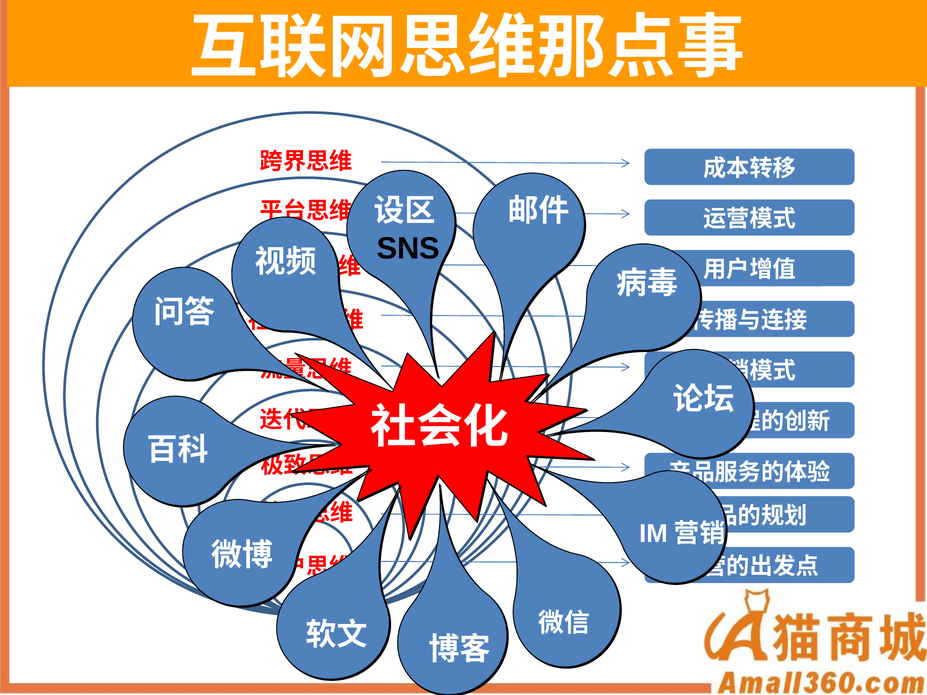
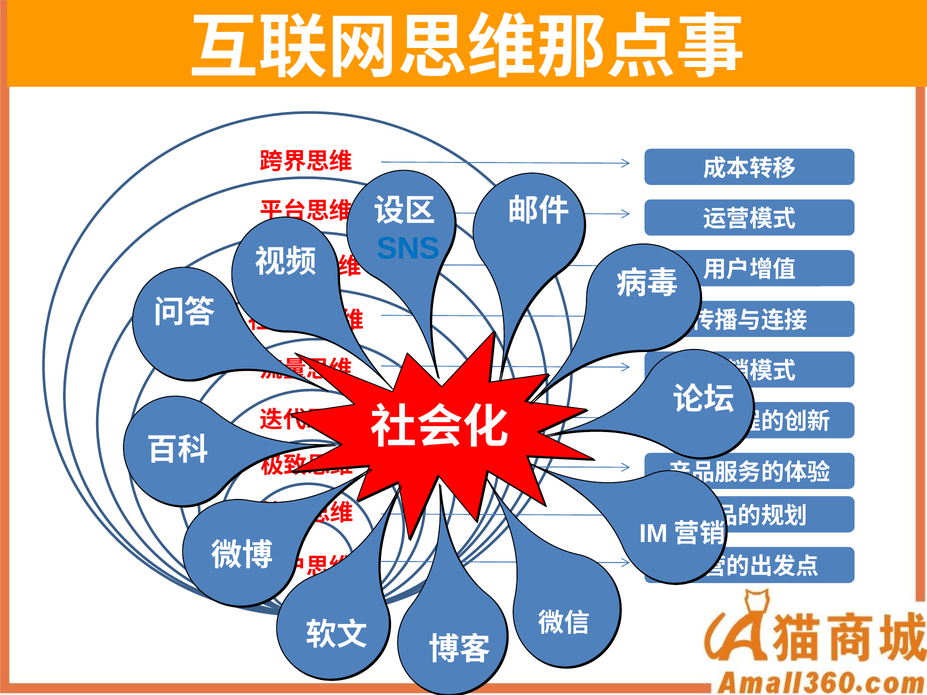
SNS colour: black -> blue
